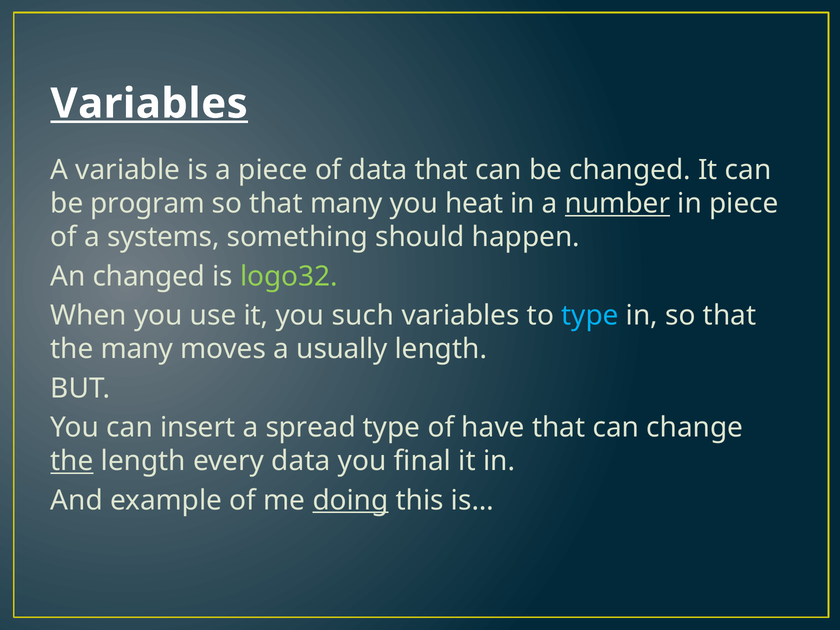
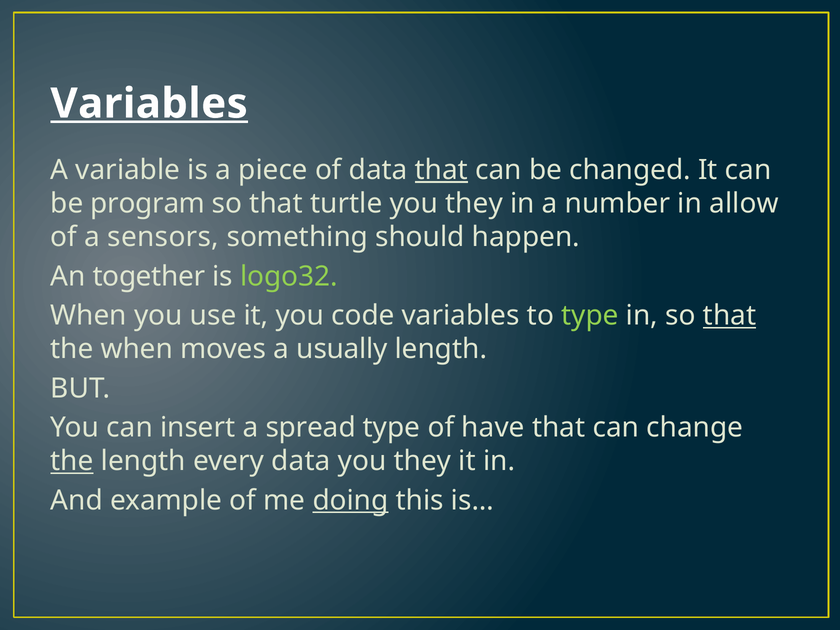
that at (441, 170) underline: none -> present
that many: many -> turtle
heat at (474, 204): heat -> they
number underline: present -> none
in piece: piece -> allow
systems: systems -> sensors
An changed: changed -> together
such: such -> code
type at (590, 316) colour: light blue -> light green
that at (730, 316) underline: none -> present
the many: many -> when
final at (422, 461): final -> they
